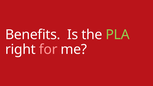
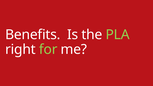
for colour: pink -> light green
